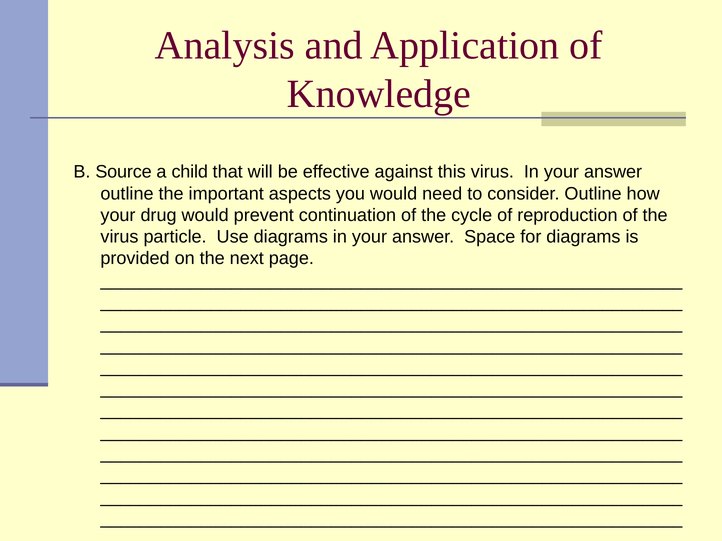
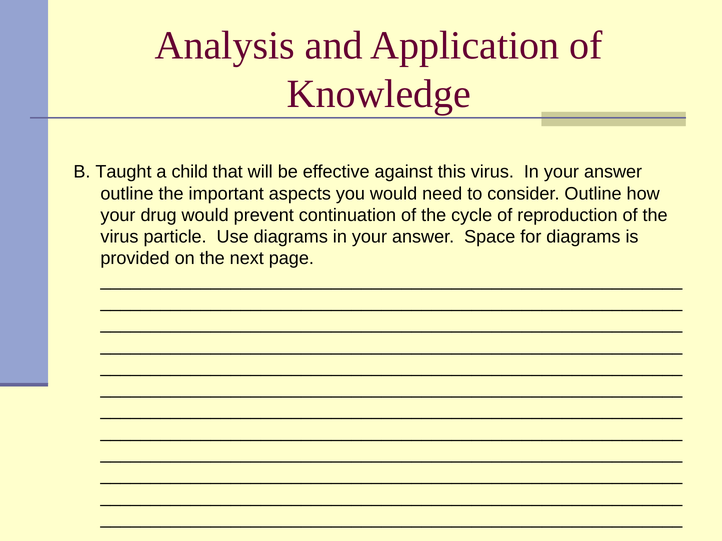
Source: Source -> Taught
